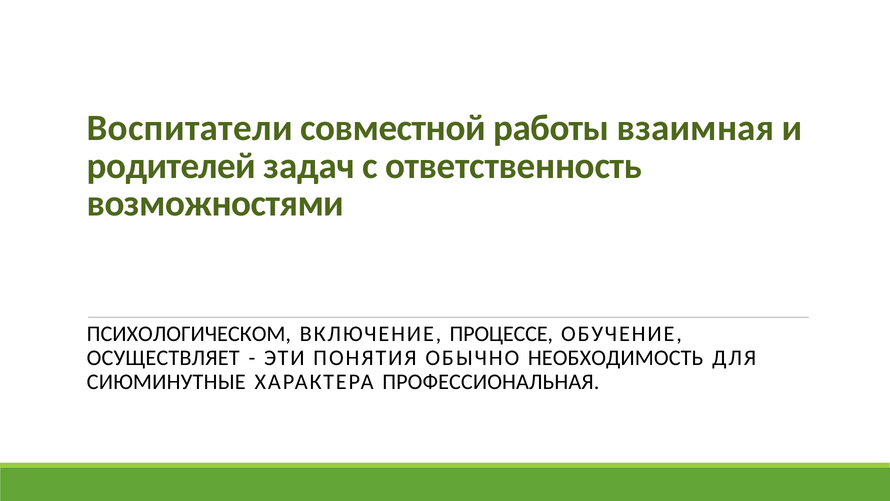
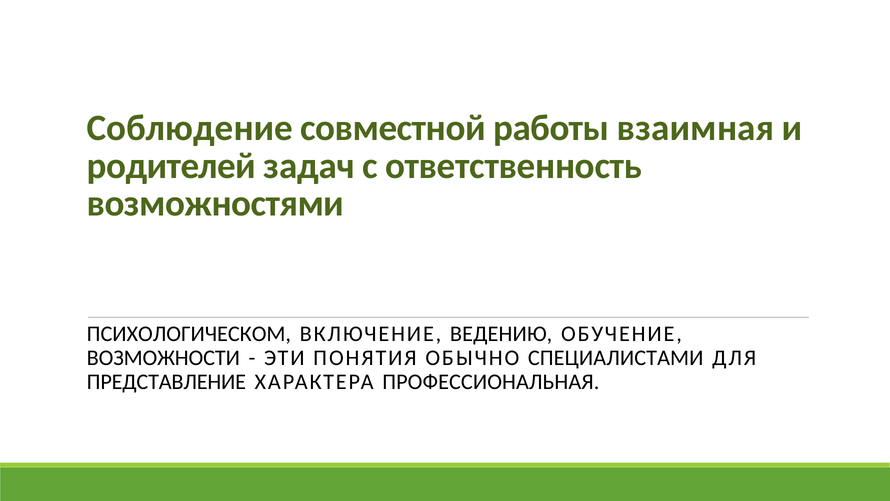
Воспитатели: Воспитатели -> Соблюдение
ПРОЦЕССЕ: ПРОЦЕССЕ -> ВЕДЕНИЮ
ОСУЩЕСТВЛЯЕТ: ОСУЩЕСТВЛЯЕТ -> ВОЗМОЖНОСТИ
НЕОБХОДИМОСТЬ: НЕОБХОДИМОСТЬ -> СПЕЦИАЛИСТАМИ
СИЮМИНУТНЫЕ: СИЮМИНУТНЫЕ -> ПРЕДСТАВЛЕНИЕ
